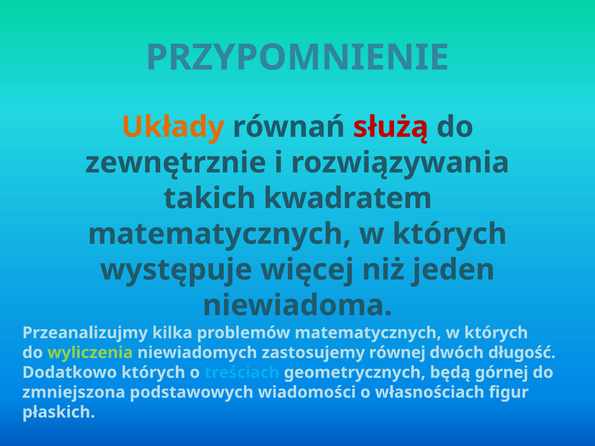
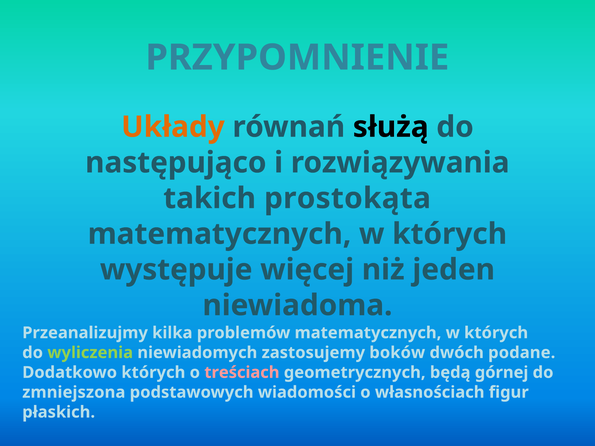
służą colour: red -> black
zewnętrznie: zewnętrznie -> następująco
kwadratem: kwadratem -> prostokąta
równej: równej -> boków
długość: długość -> podane
treściach colour: light blue -> pink
